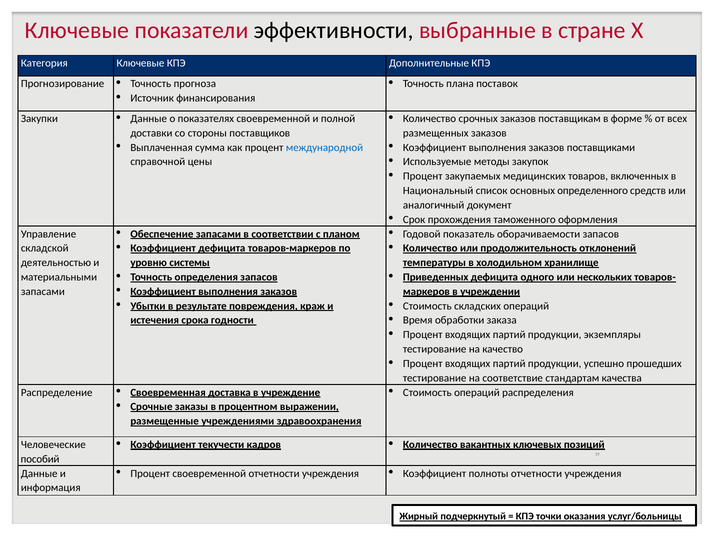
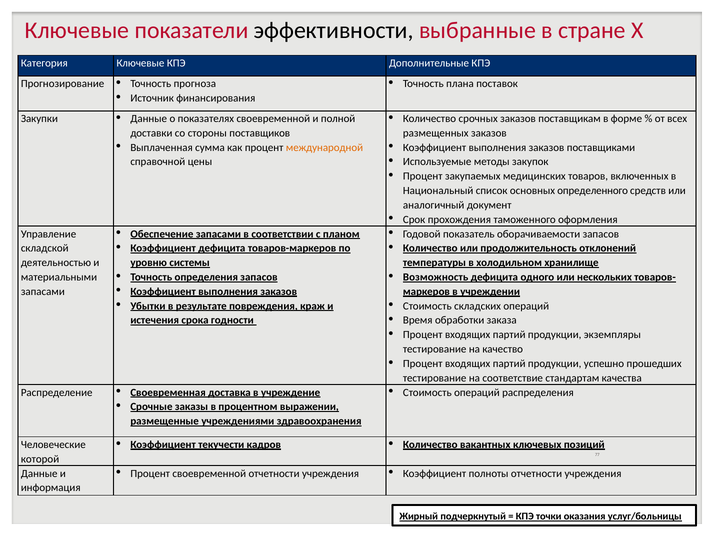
международной colour: blue -> orange
Приведенных: Приведенных -> Возможность
пособий: пособий -> которой
